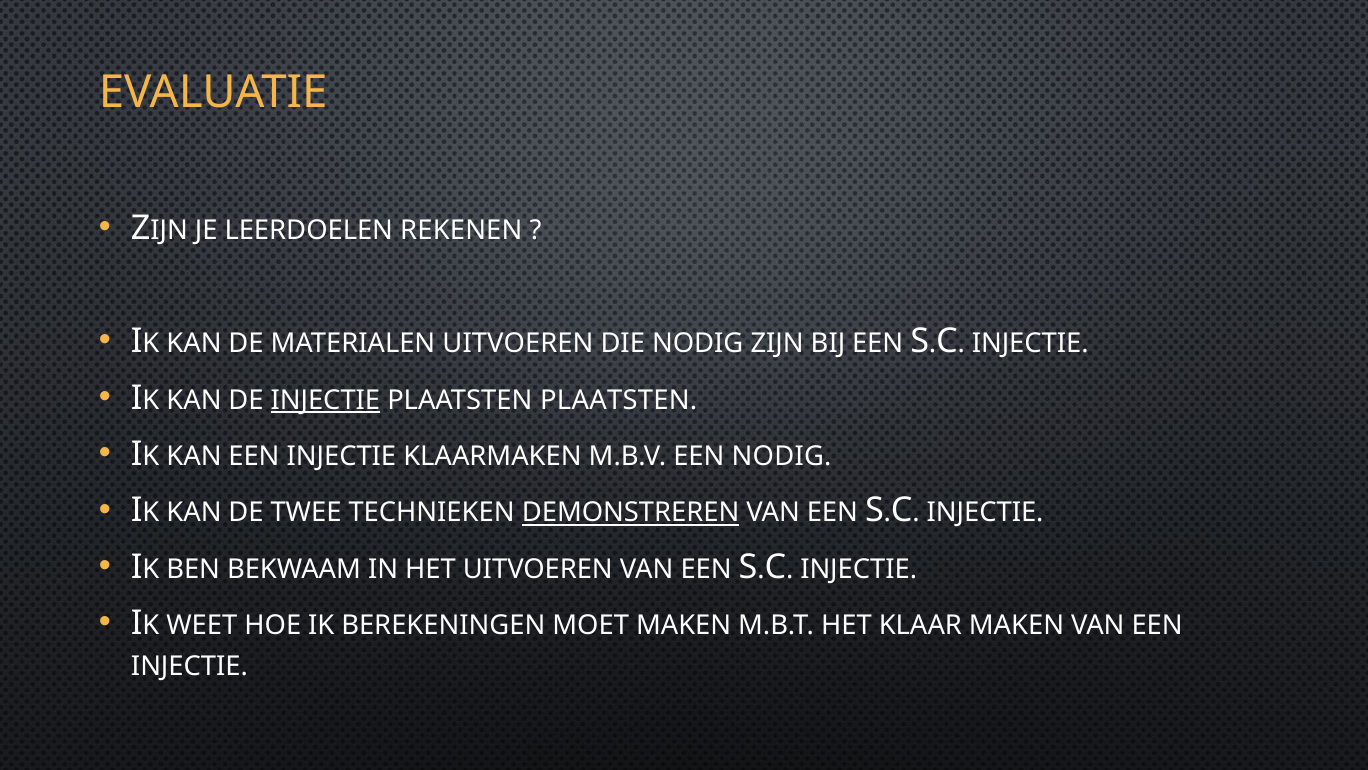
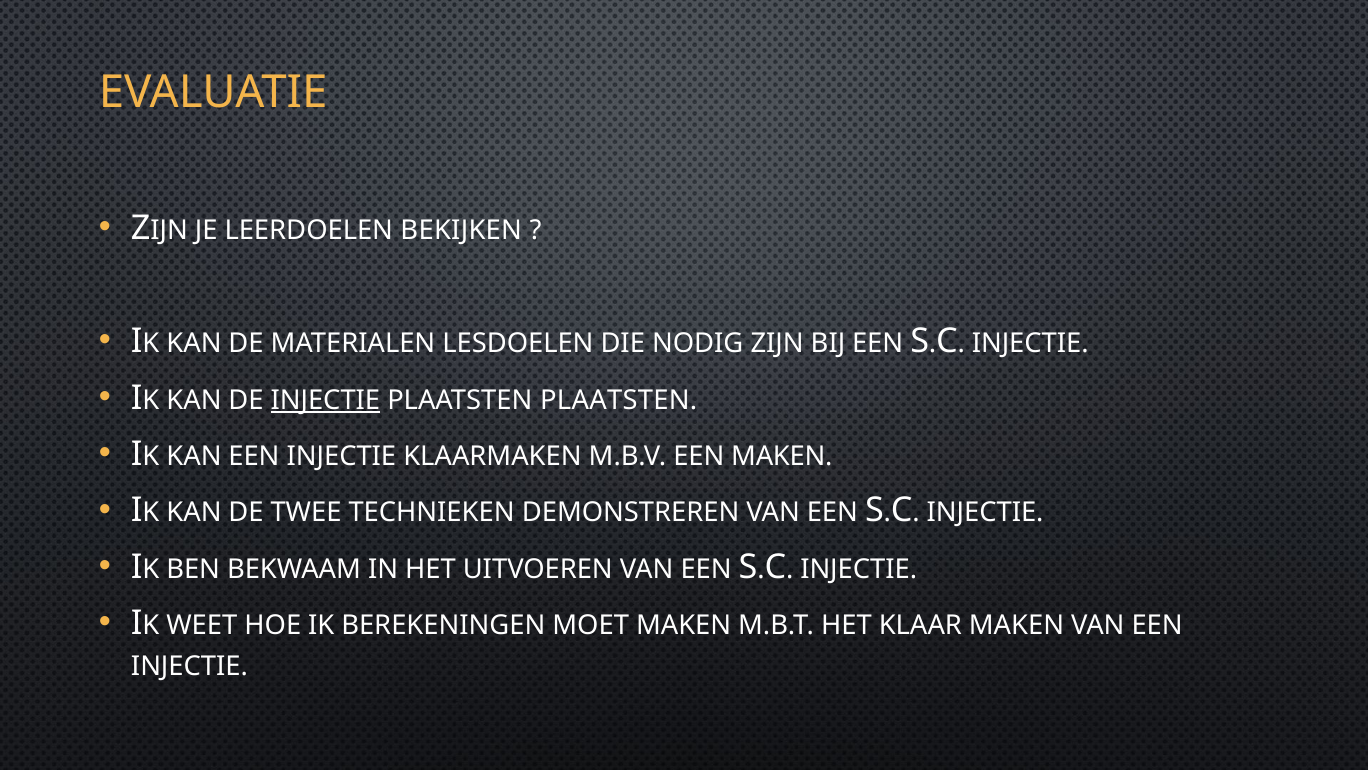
REKENEN: REKENEN -> BEKIJKEN
MATERIALEN UITVOEREN: UITVOEREN -> LESDOELEN
EEN NODIG: NODIG -> MAKEN
DEMONSTREREN underline: present -> none
